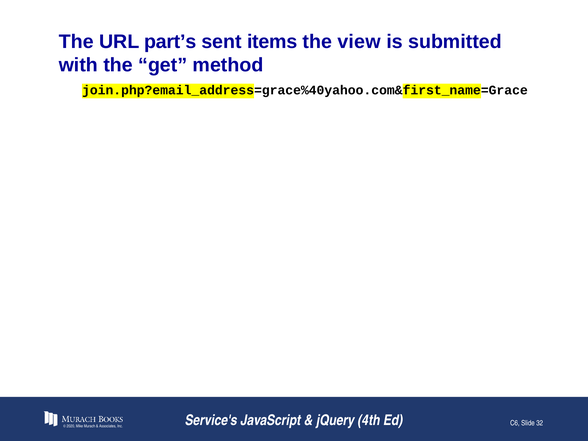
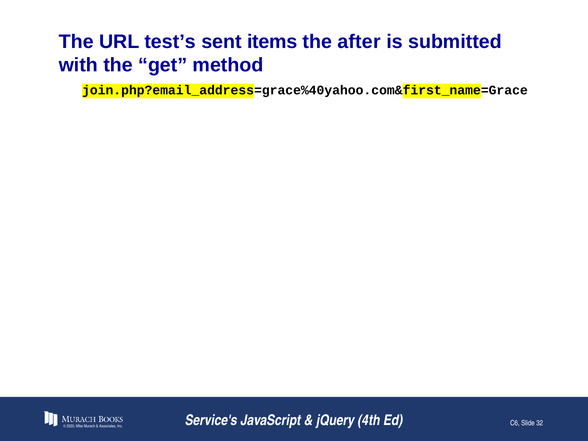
part’s: part’s -> test’s
view: view -> after
